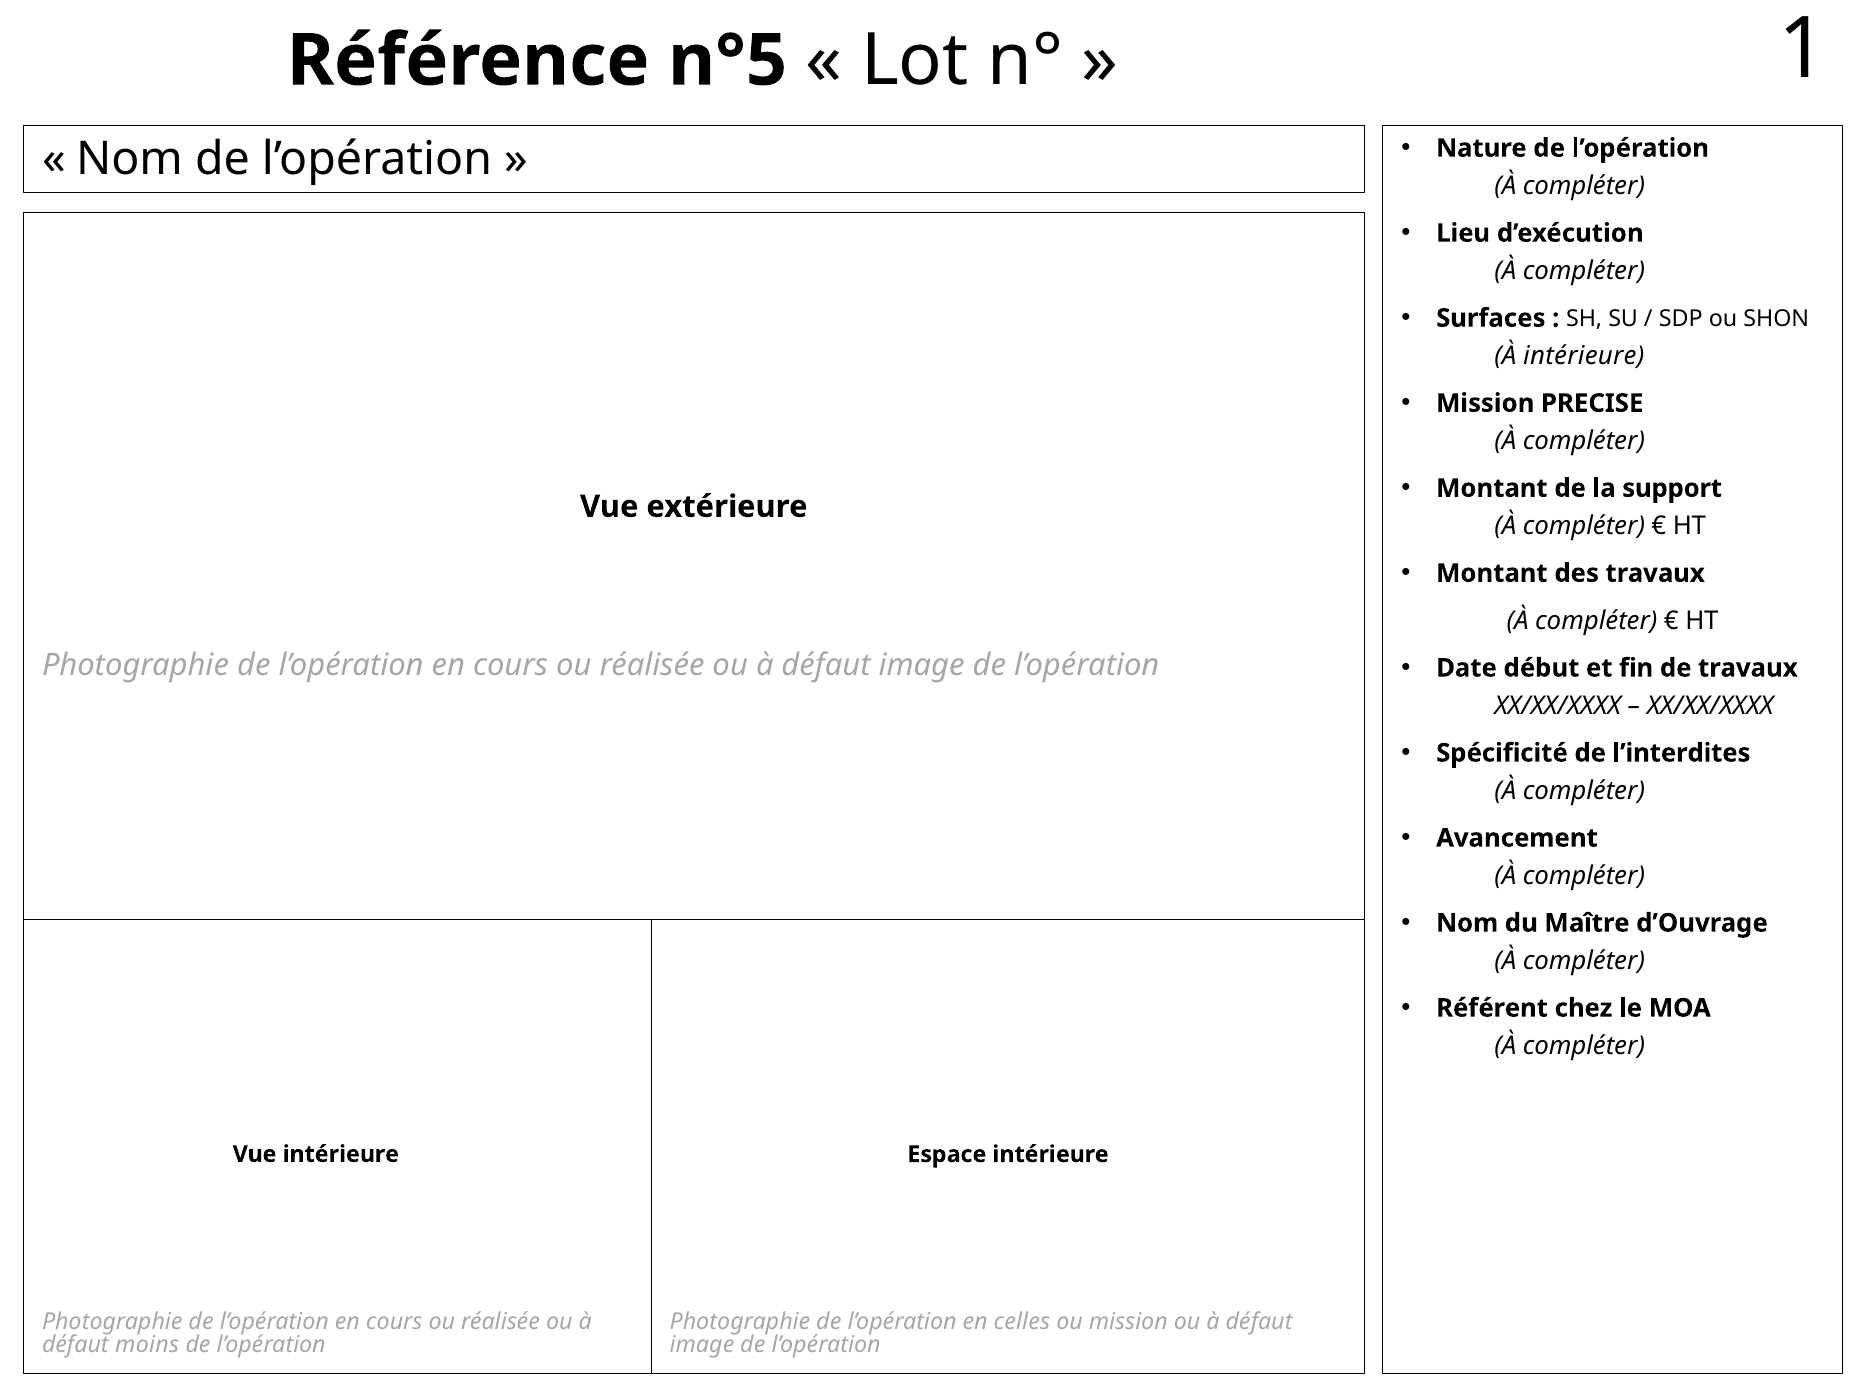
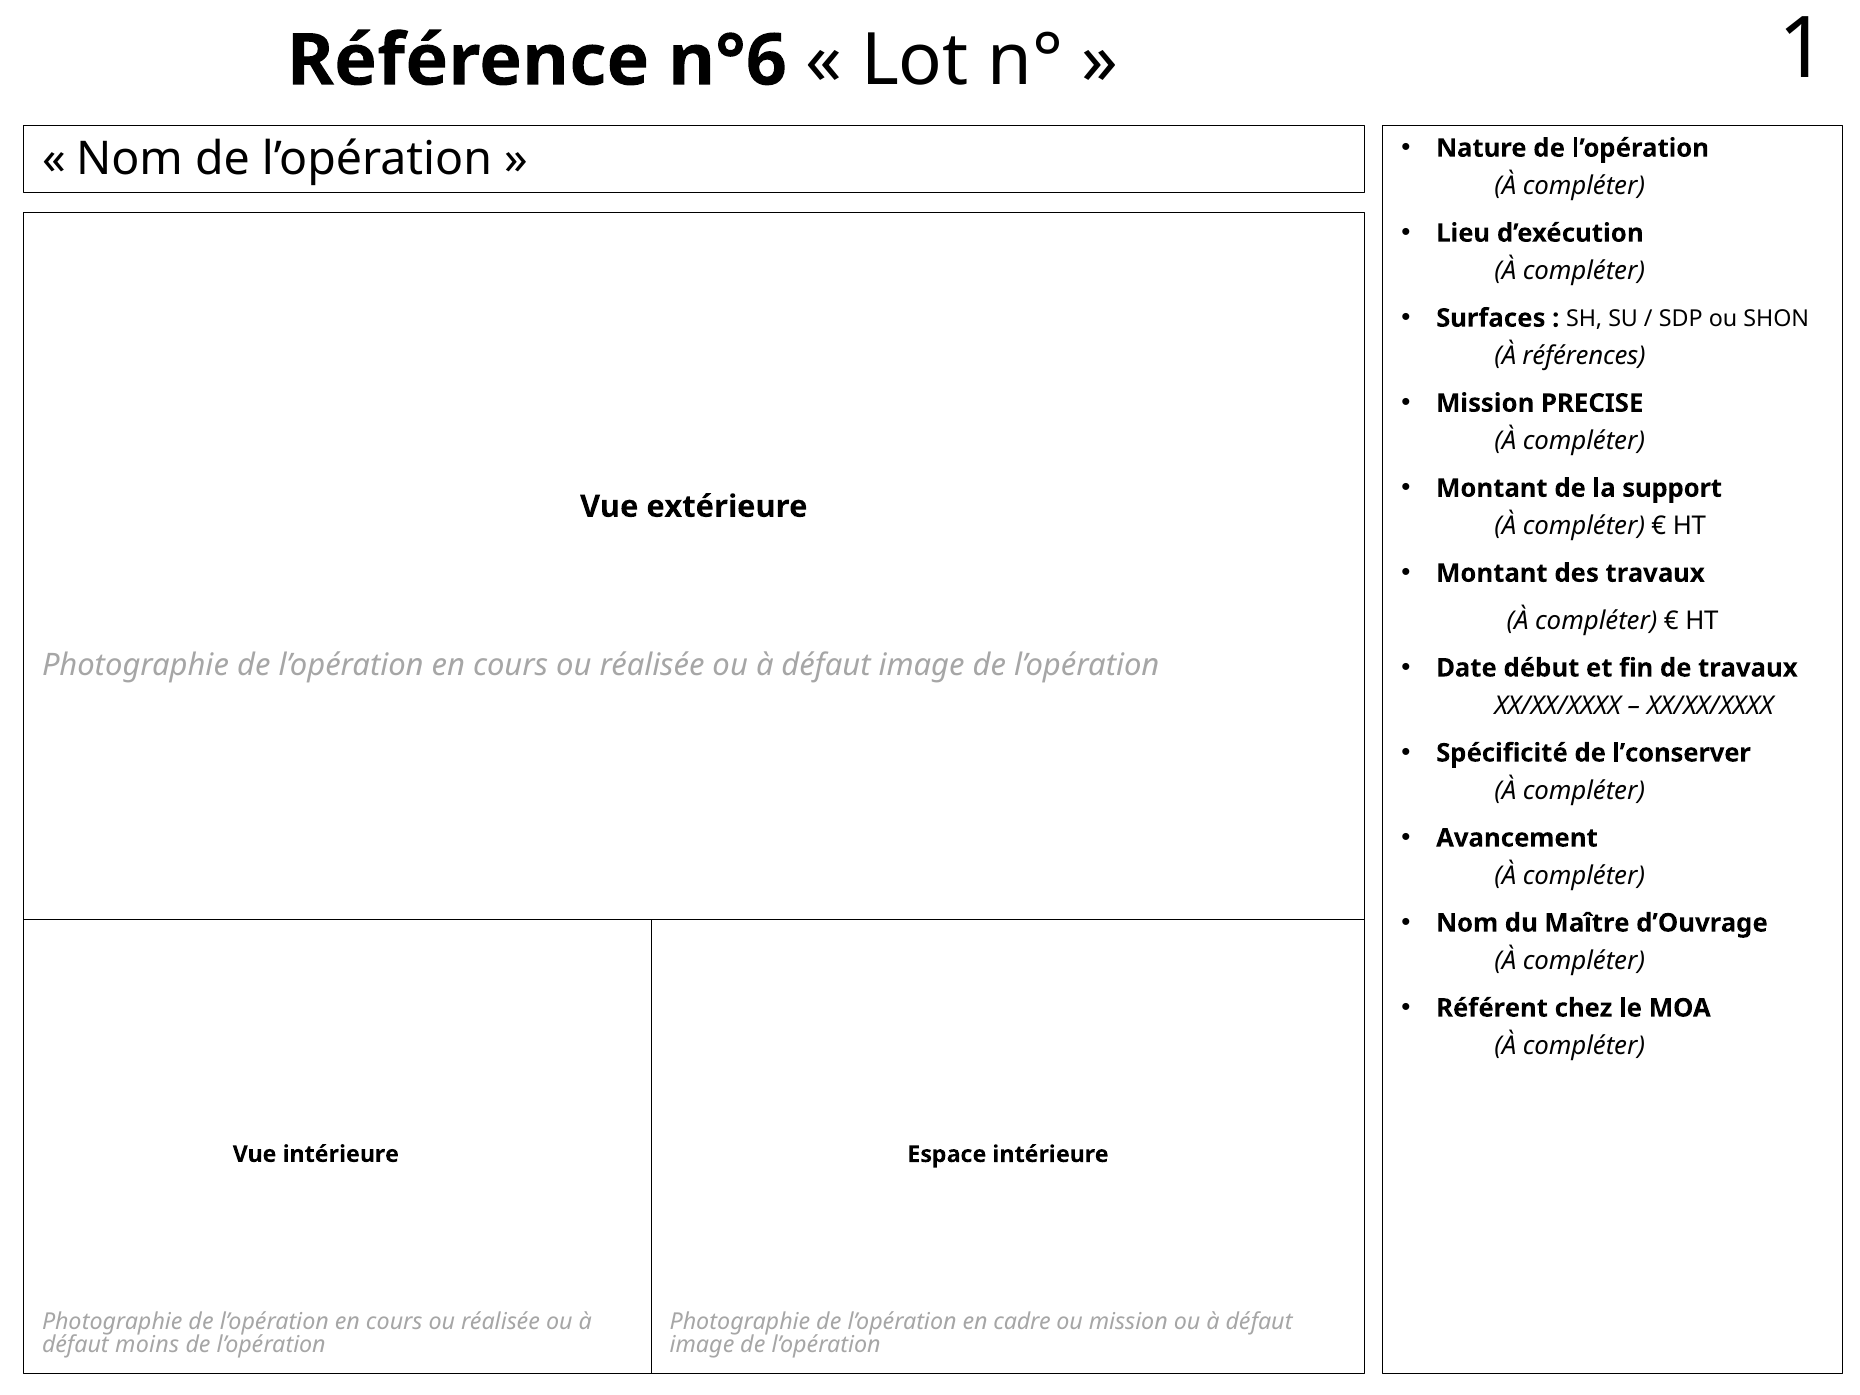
n°5: n°5 -> n°6
À intérieure: intérieure -> références
l’interdites: l’interdites -> l’conserver
celles: celles -> cadre
